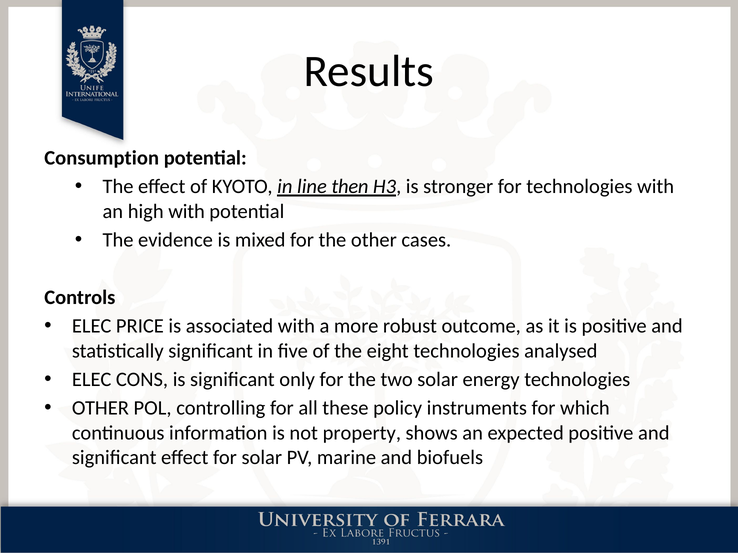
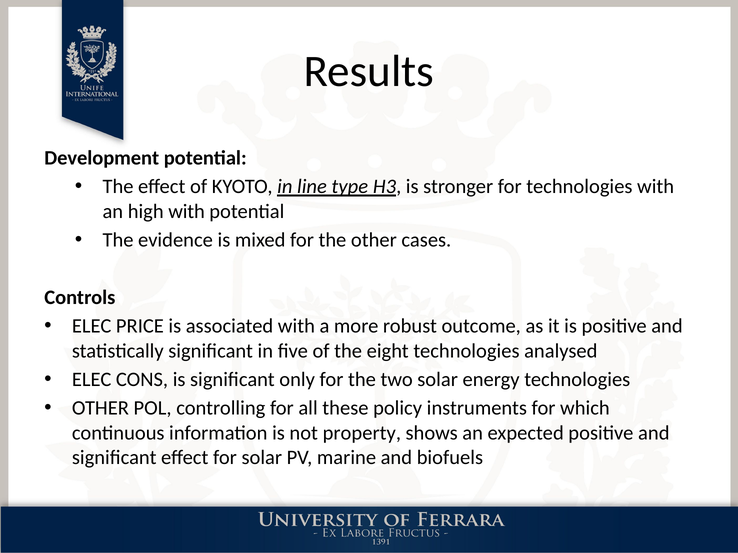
Consumption: Consumption -> Development
then: then -> type
